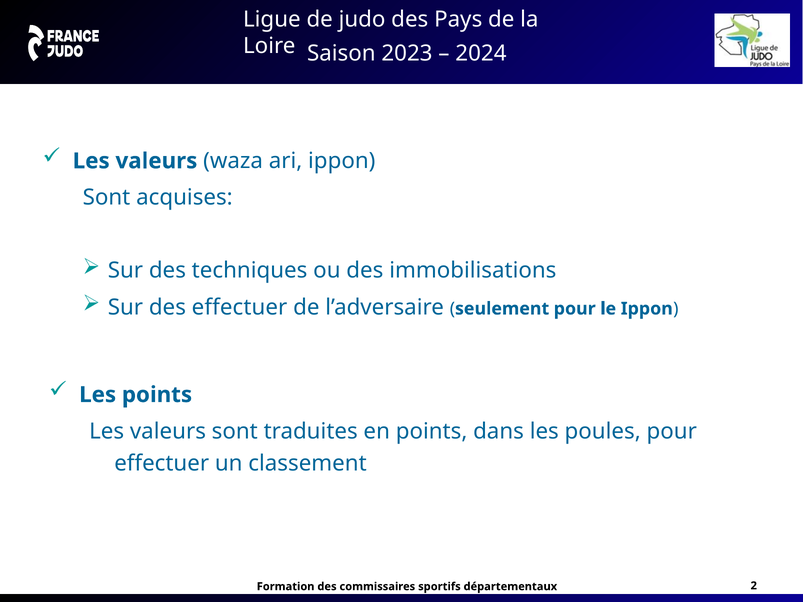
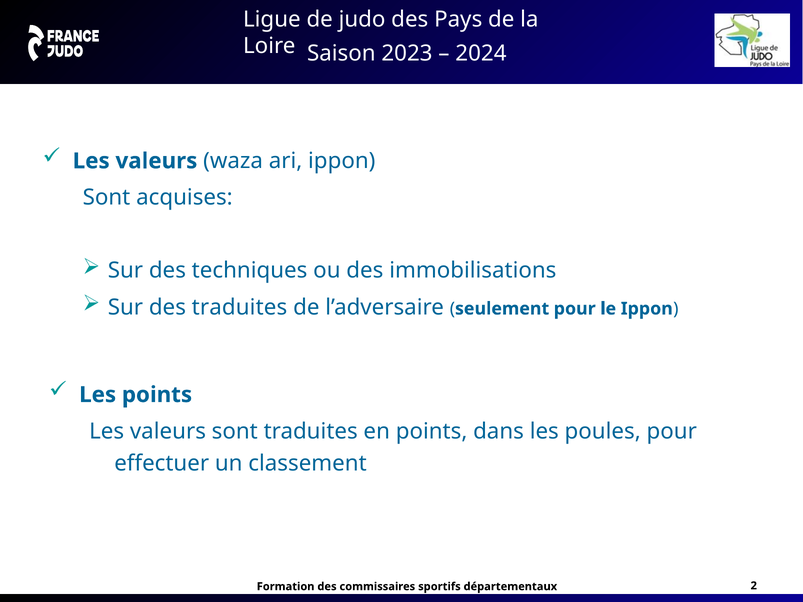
des effectuer: effectuer -> traduites
